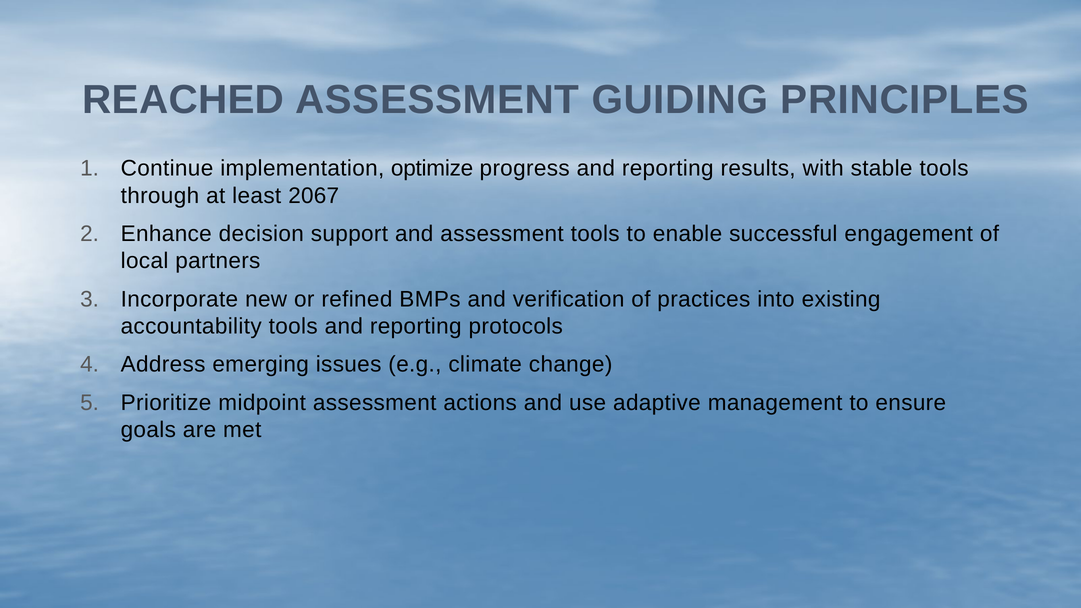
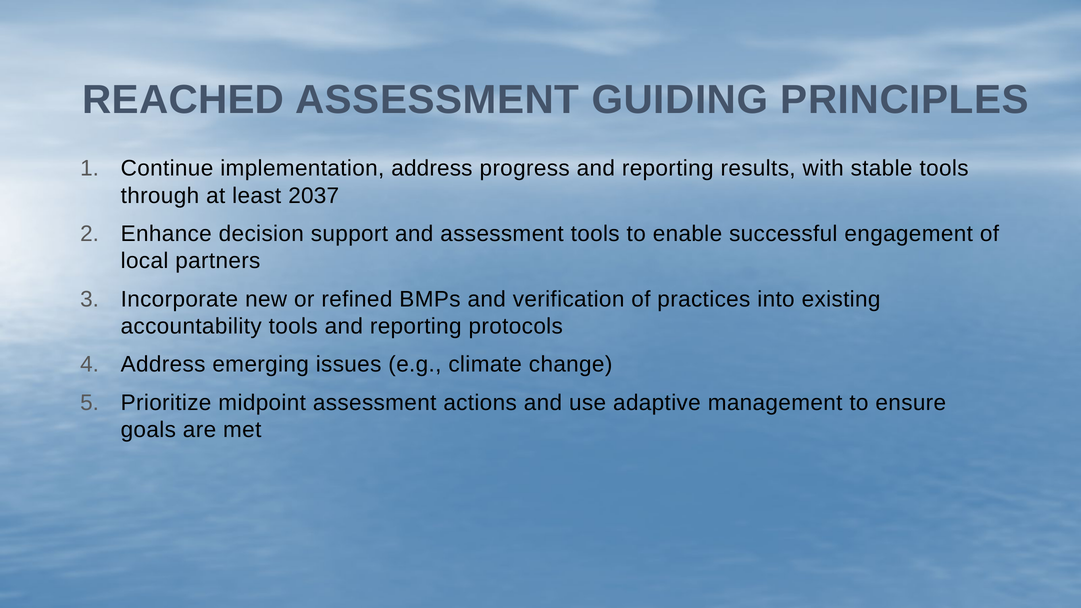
implementation optimize: optimize -> address
2067: 2067 -> 2037
